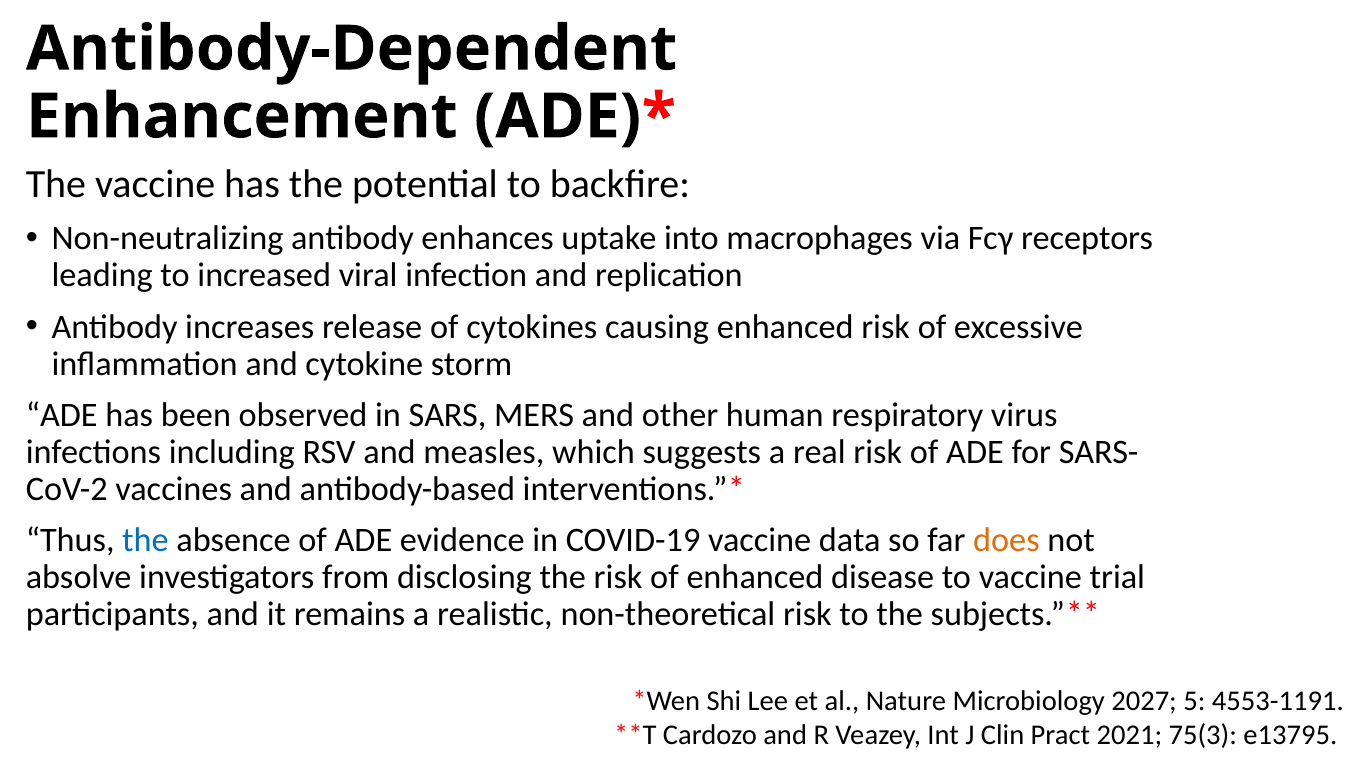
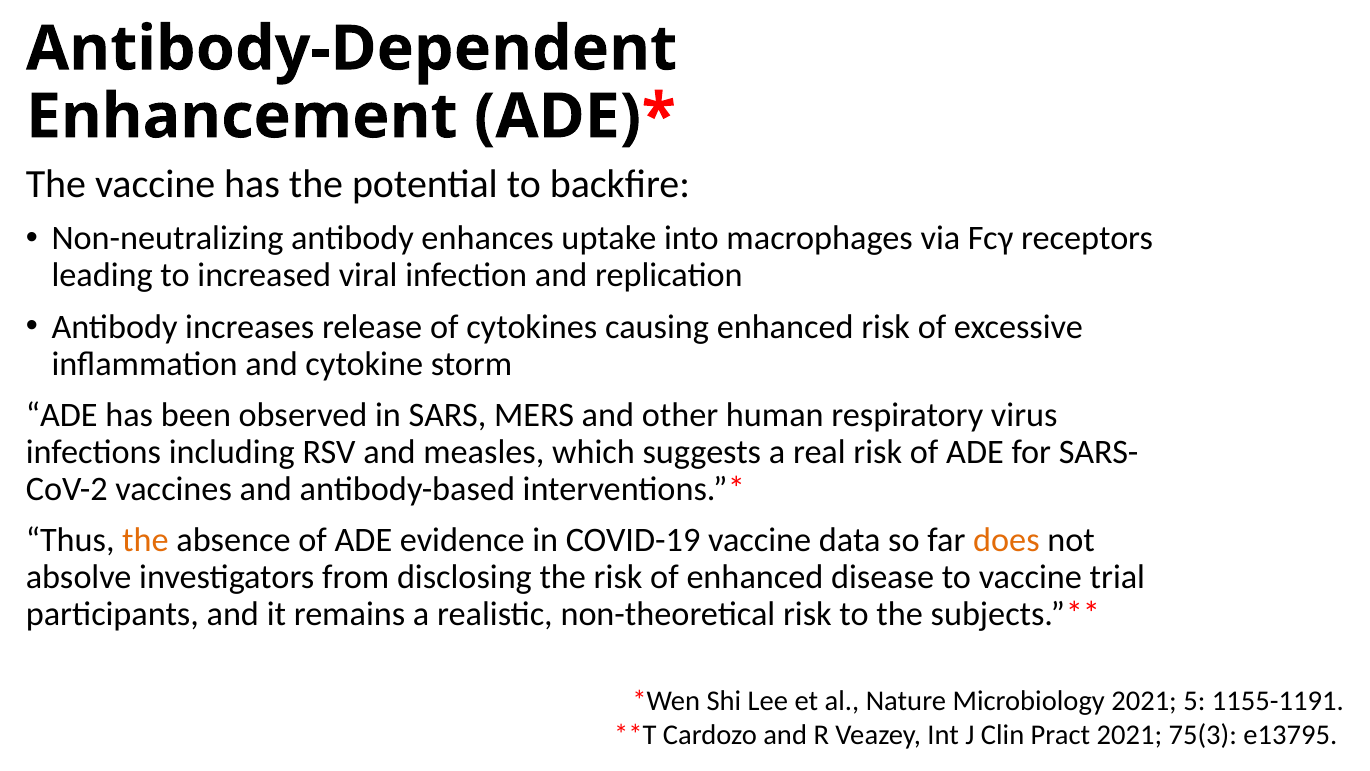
the at (145, 540) colour: blue -> orange
Microbiology 2027: 2027 -> 2021
4553-1191: 4553-1191 -> 1155-1191
